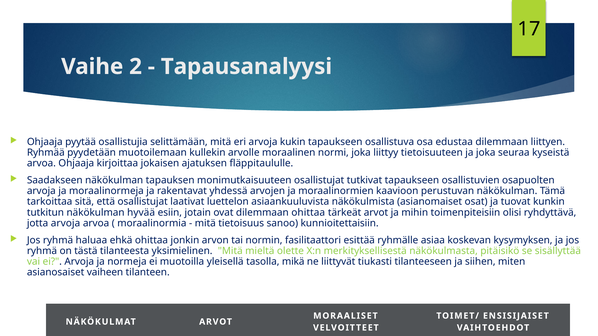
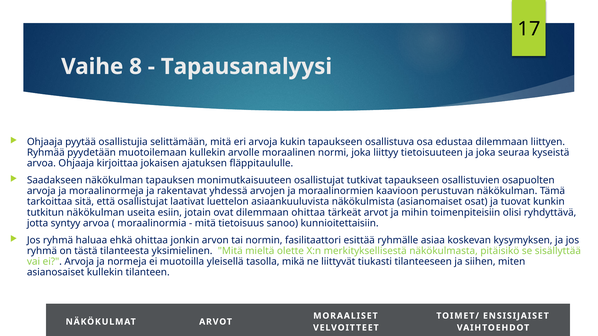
2: 2 -> 8
hyvää: hyvää -> useita
jotta arvoja: arvoja -> syntyy
asianosaiset vaiheen: vaiheen -> kullekin
